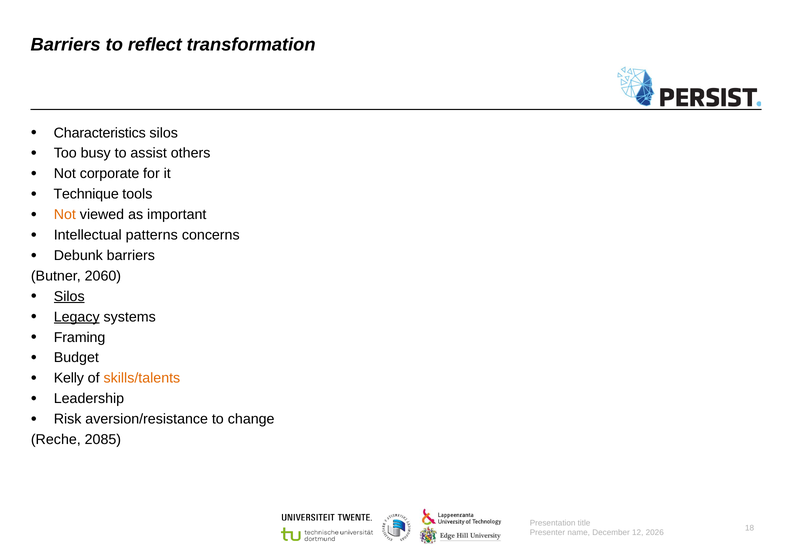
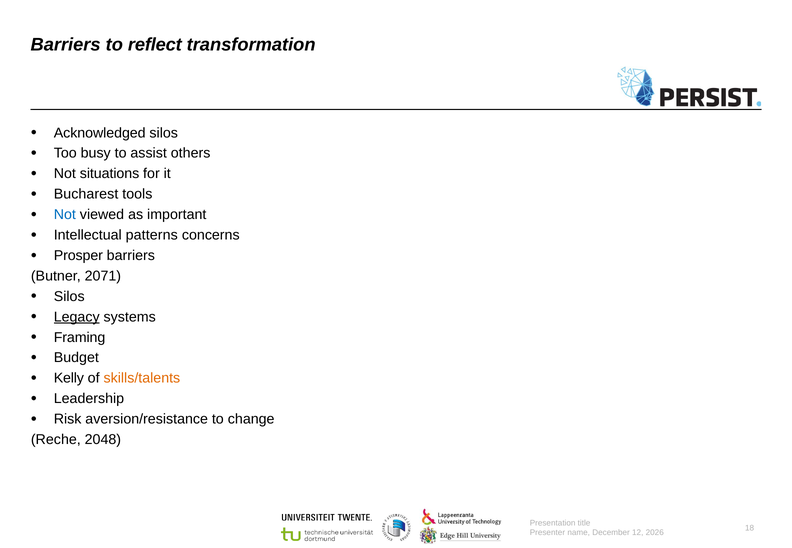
Characteristics: Characteristics -> Acknowledged
corporate: corporate -> situations
Technique: Technique -> Bucharest
Not at (65, 215) colour: orange -> blue
Debunk: Debunk -> Prosper
2060: 2060 -> 2071
Silos at (69, 297) underline: present -> none
2085: 2085 -> 2048
